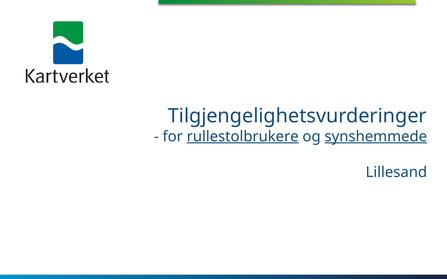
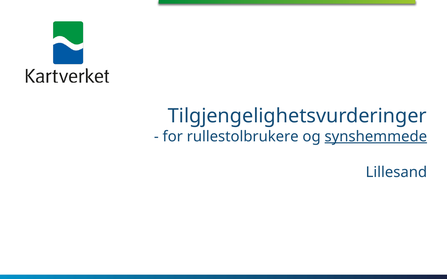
rullestolbrukere underline: present -> none
